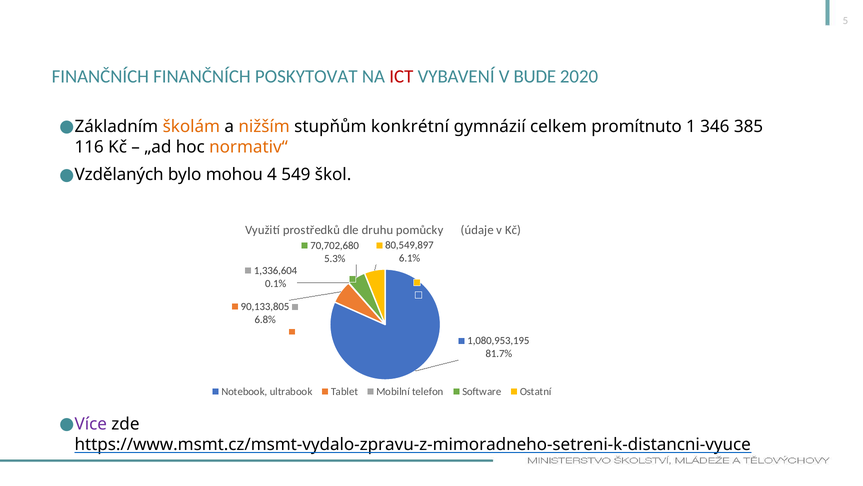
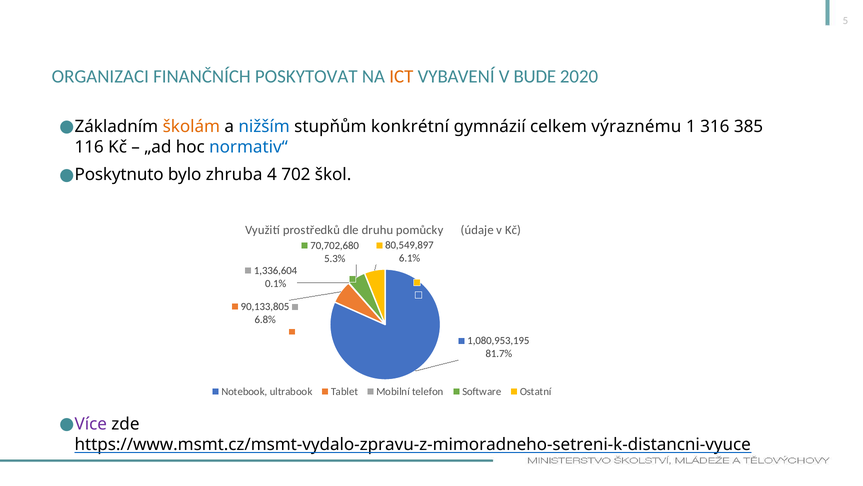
FINANČNÍCH at (100, 76): FINANČNÍCH -> ORGANIZACI
ICT colour: red -> orange
nižším colour: orange -> blue
promítnuto: promítnuto -> výraznému
346: 346 -> 316
normativ“ colour: orange -> blue
Vzdělaných: Vzdělaných -> Poskytnuto
mohou: mohou -> zhruba
549: 549 -> 702
